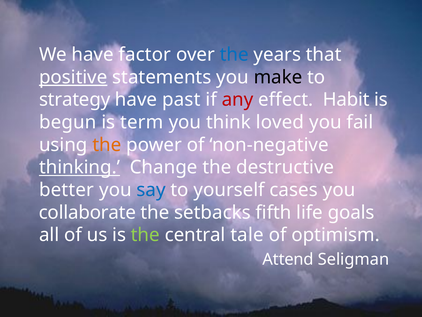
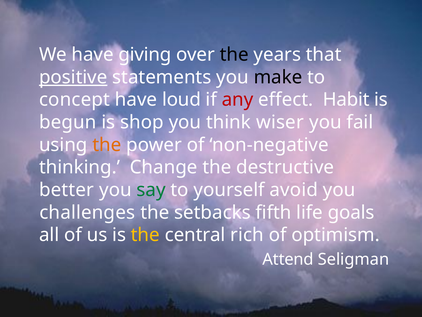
factor: factor -> giving
the at (234, 55) colour: blue -> black
strategy: strategy -> concept
past: past -> loud
term: term -> shop
loved: loved -> wiser
thinking underline: present -> none
say colour: blue -> green
cases: cases -> avoid
collaborate: collaborate -> challenges
the at (145, 235) colour: light green -> yellow
tale: tale -> rich
